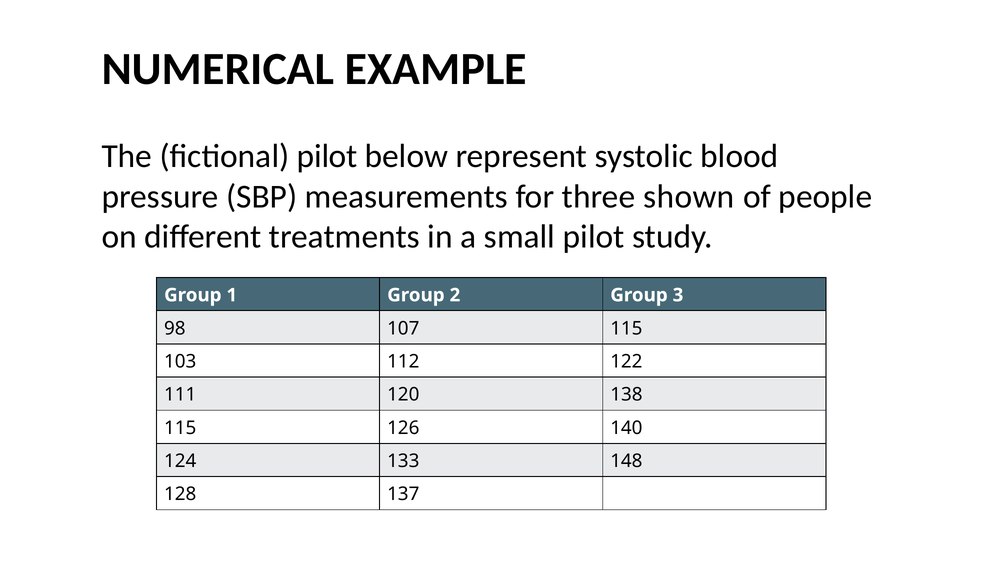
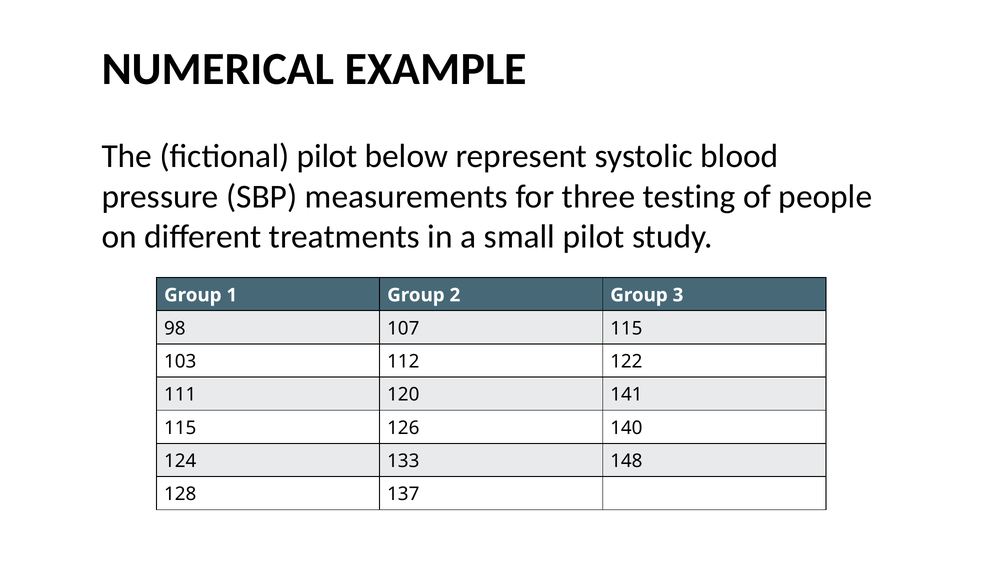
shown: shown -> testing
138: 138 -> 141
